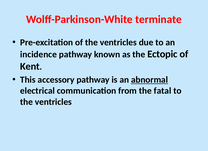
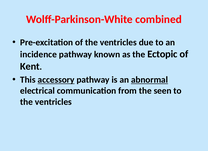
terminate: terminate -> combined
accessory underline: none -> present
fatal: fatal -> seen
